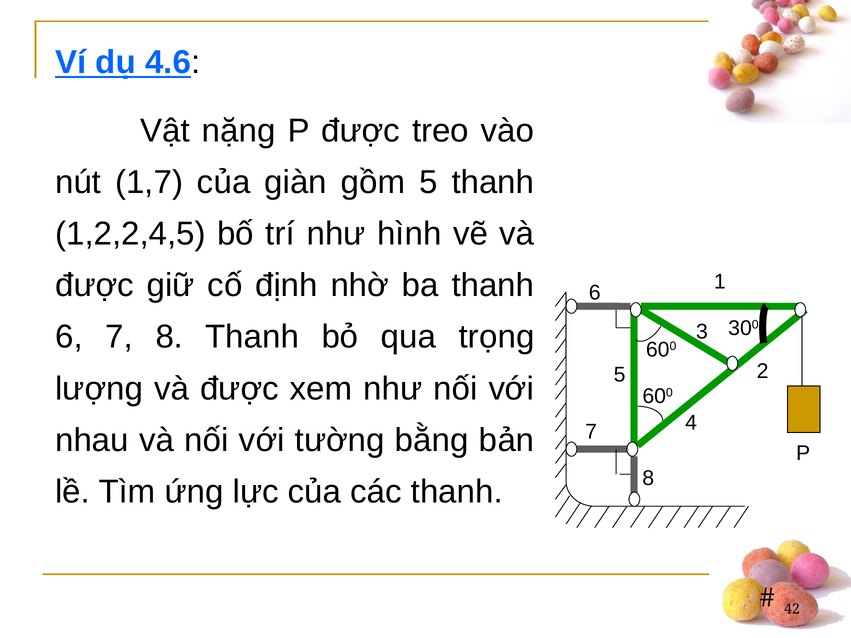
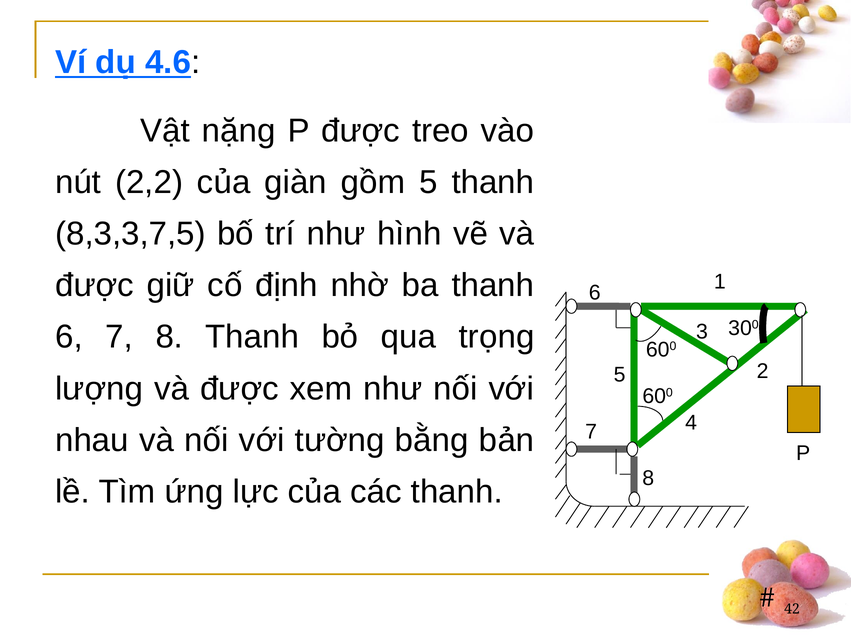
1,7: 1,7 -> 2,2
1,2,2,4,5: 1,2,2,4,5 -> 8,3,3,7,5
